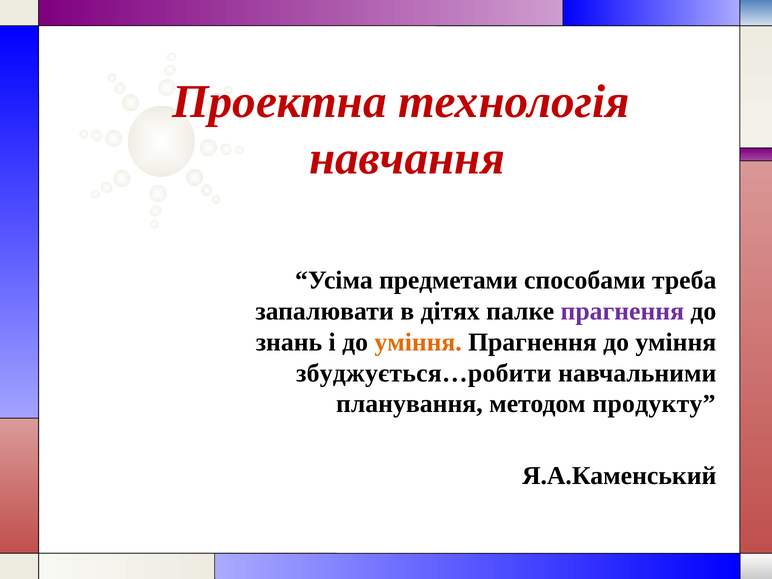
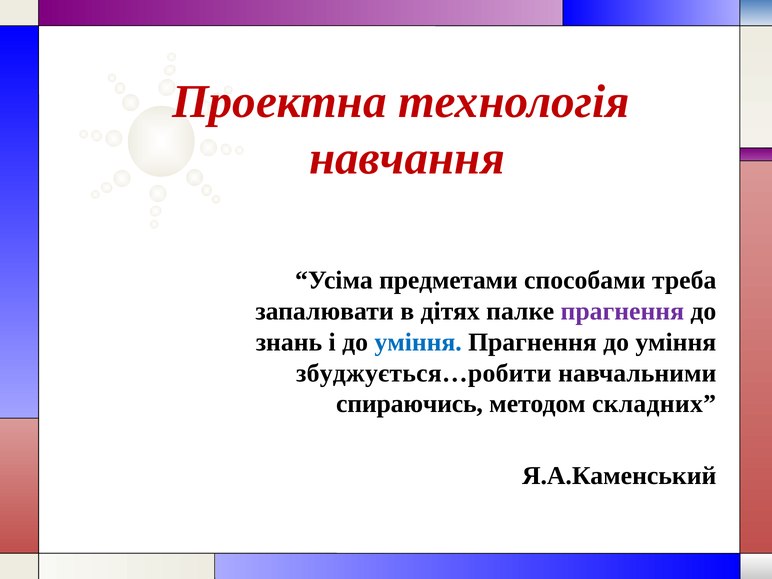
уміння at (418, 342) colour: orange -> blue
планування: планування -> спираючись
продукту: продукту -> складних
